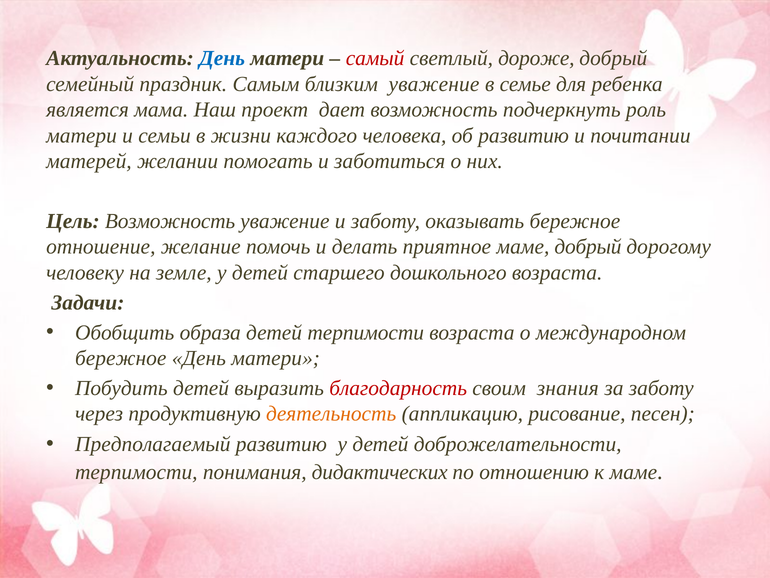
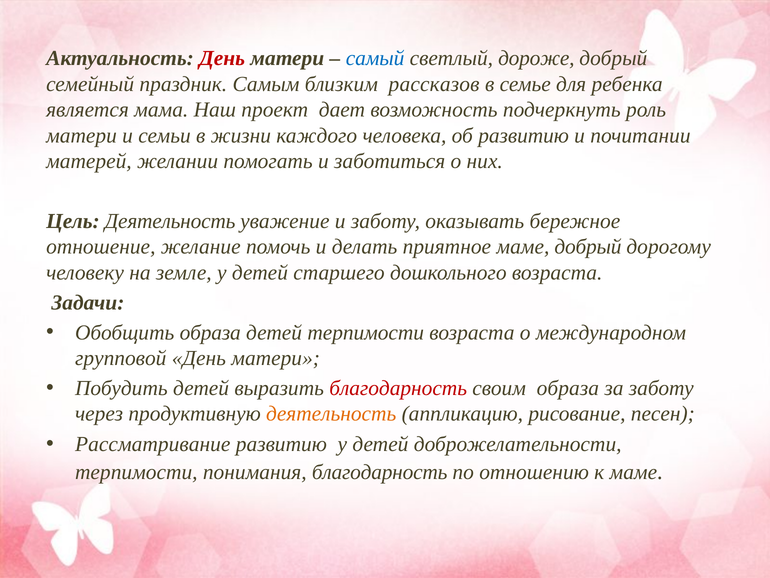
День at (222, 58) colour: blue -> red
самый colour: red -> blue
близким уважение: уважение -> рассказов
Цель Возможность: Возможность -> Деятельность
бережное at (121, 358): бережное -> групповой
своим знания: знания -> образа
Предполагаемый: Предполагаемый -> Рассматривание
понимания дидактических: дидактических -> благодарность
